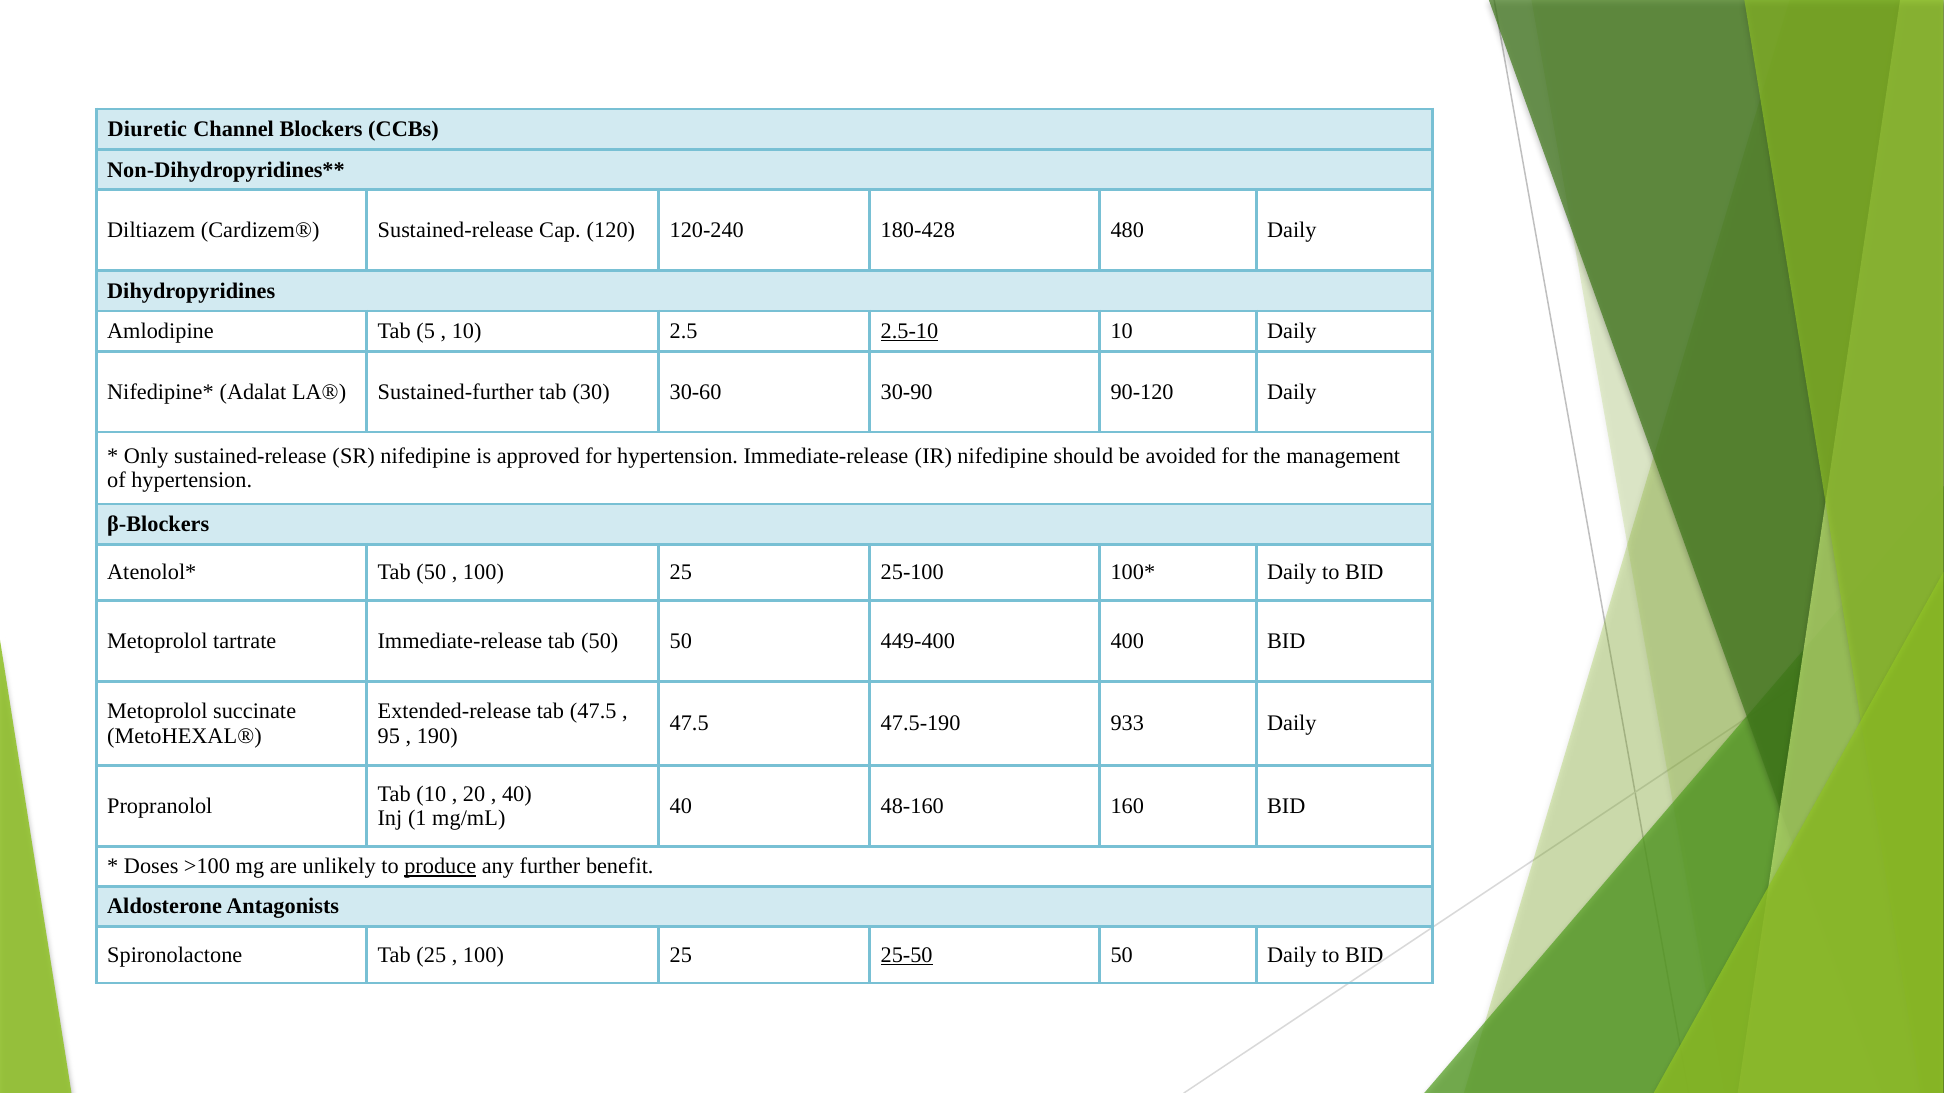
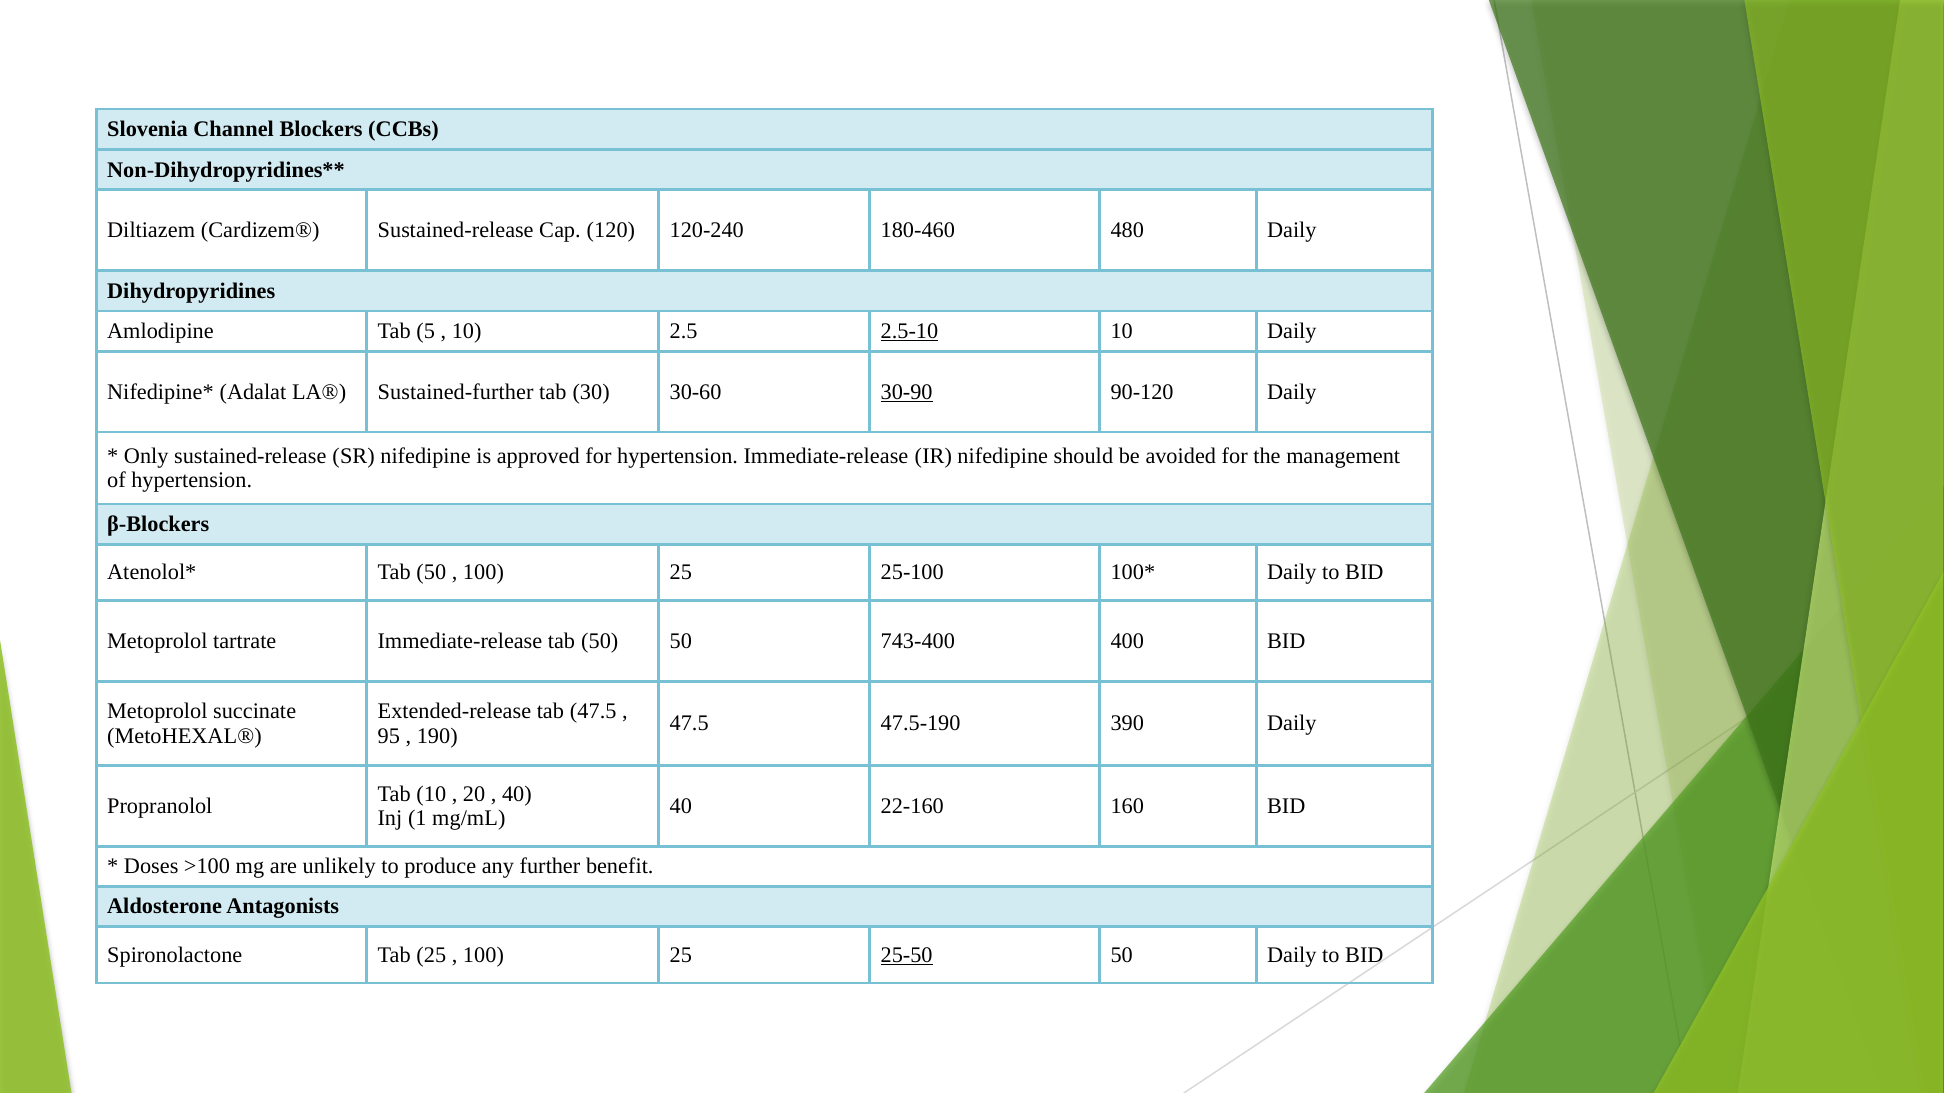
Diuretic: Diuretic -> Slovenia
180-428: 180-428 -> 180-460
30-90 underline: none -> present
449-400: 449-400 -> 743-400
933: 933 -> 390
48-160: 48-160 -> 22-160
produce underline: present -> none
